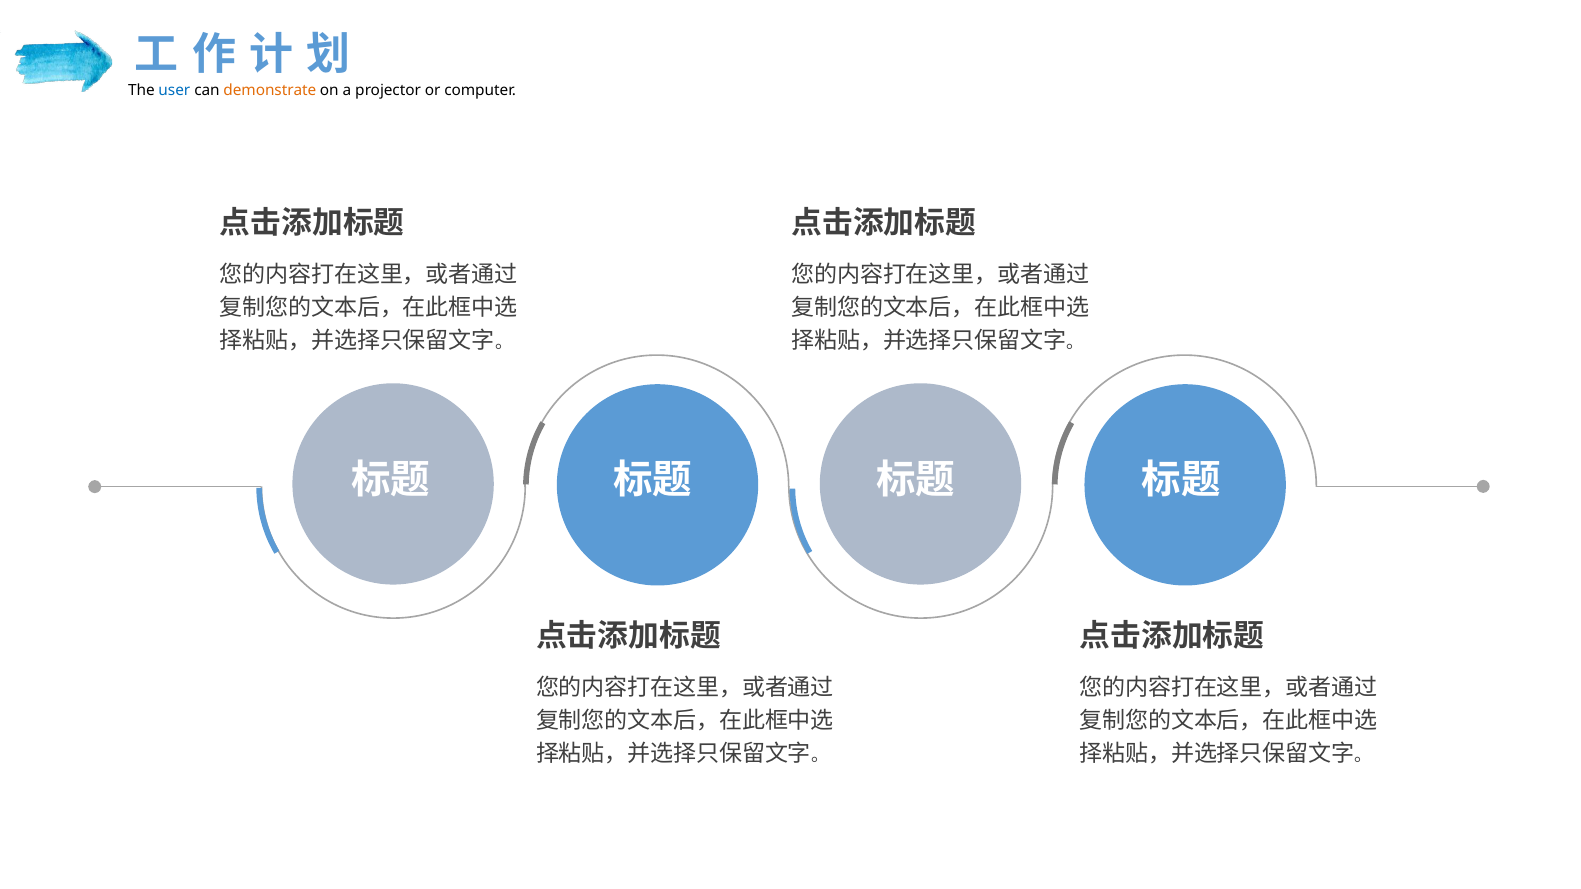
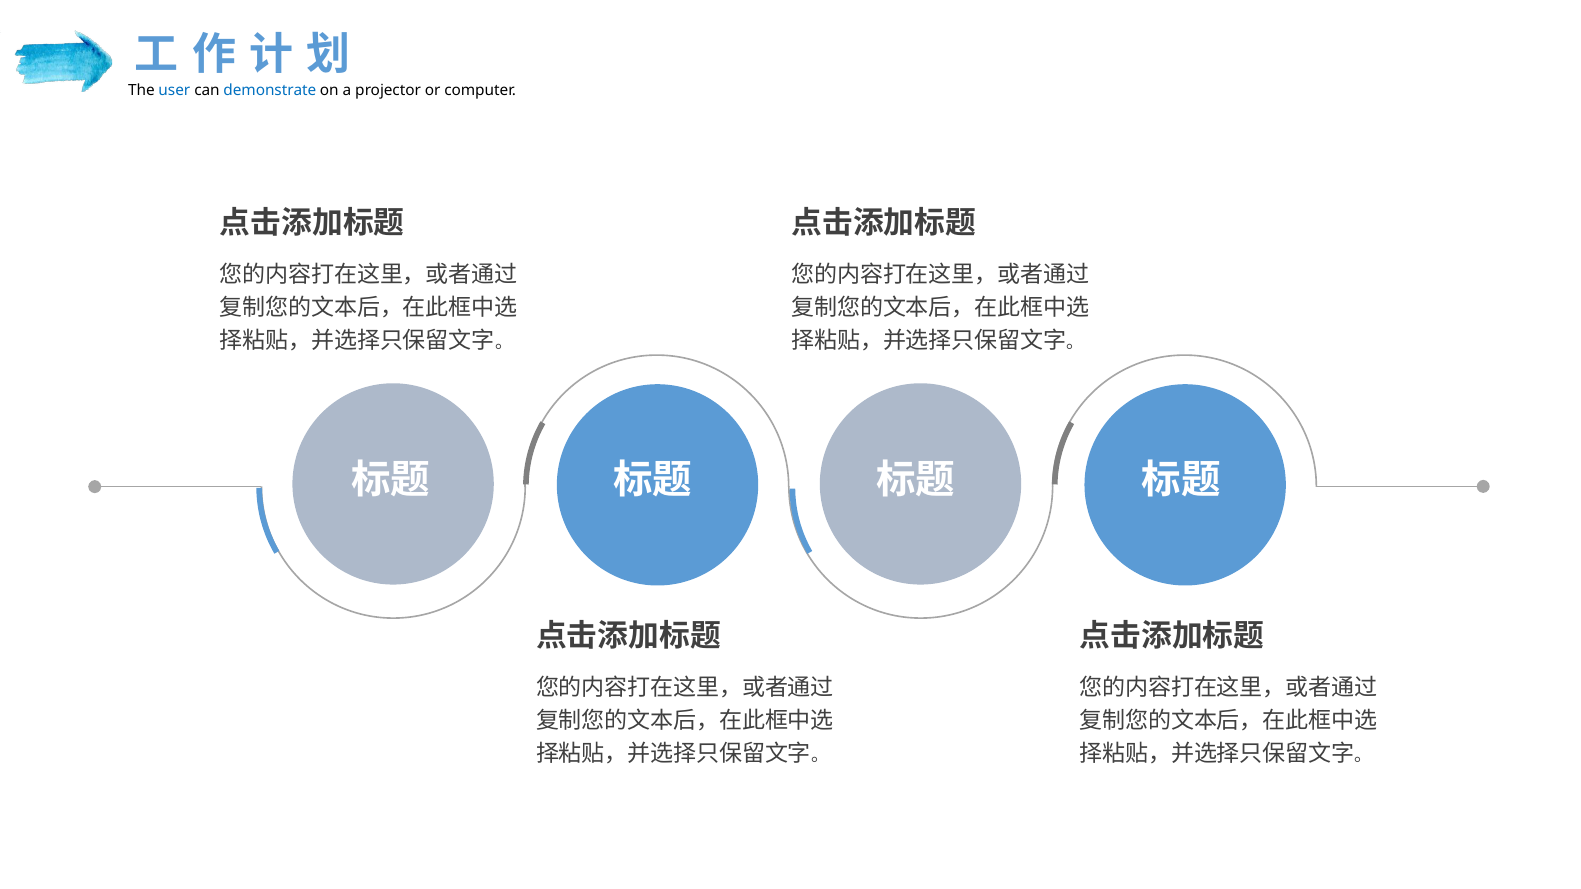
demonstrate colour: orange -> blue
